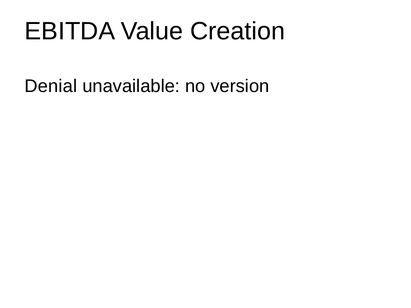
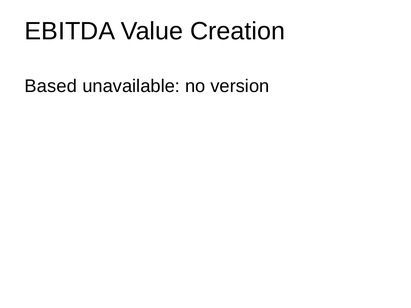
Denial: Denial -> Based
